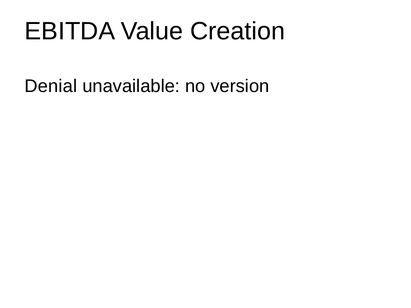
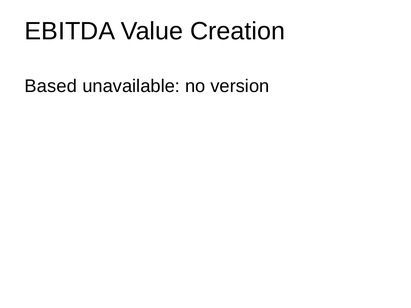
Denial: Denial -> Based
